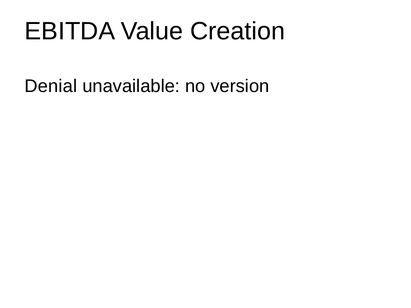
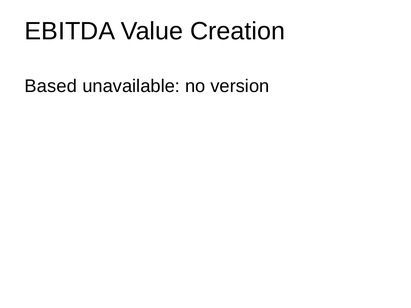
Denial: Denial -> Based
